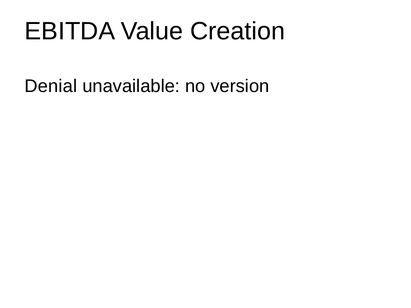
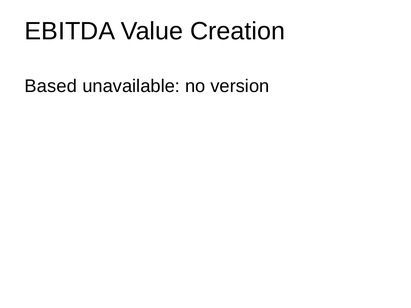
Denial: Denial -> Based
